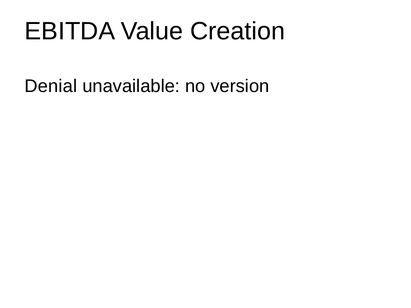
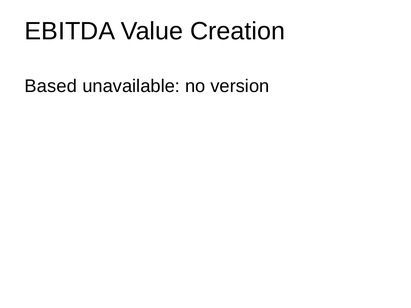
Denial: Denial -> Based
